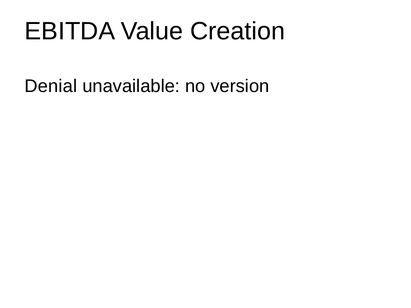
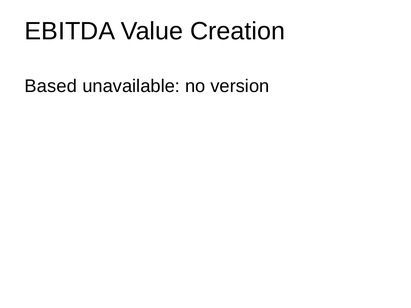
Denial: Denial -> Based
